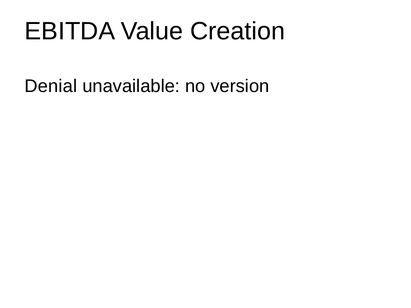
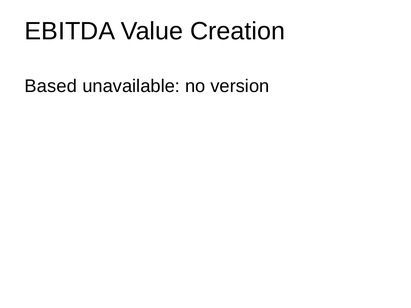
Denial: Denial -> Based
